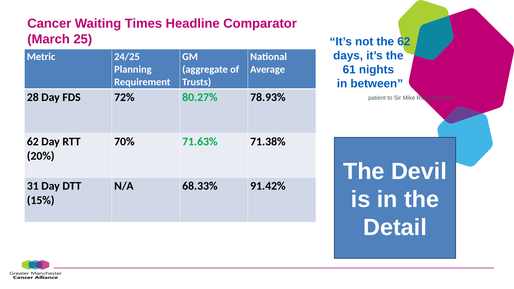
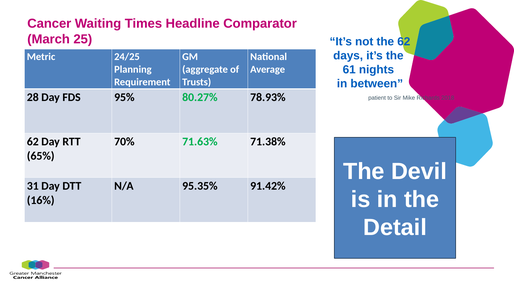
72%: 72% -> 95%
20%: 20% -> 65%
68.33%: 68.33% -> 95.35%
15%: 15% -> 16%
